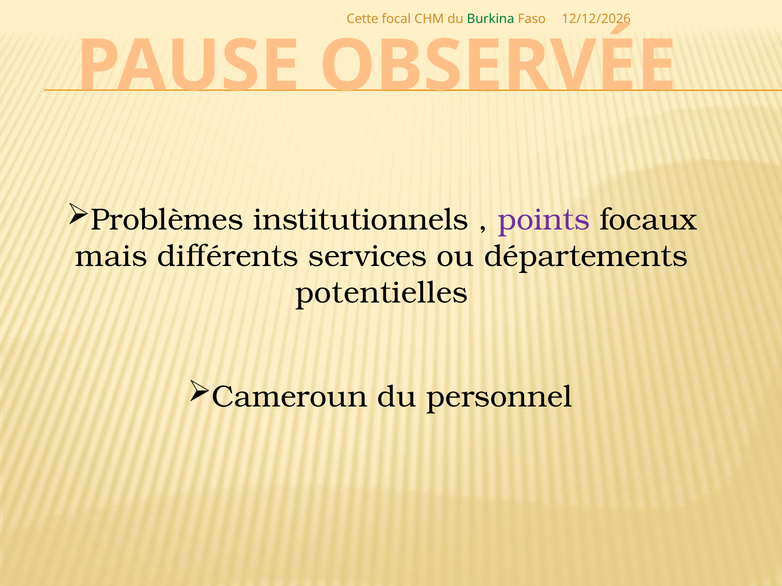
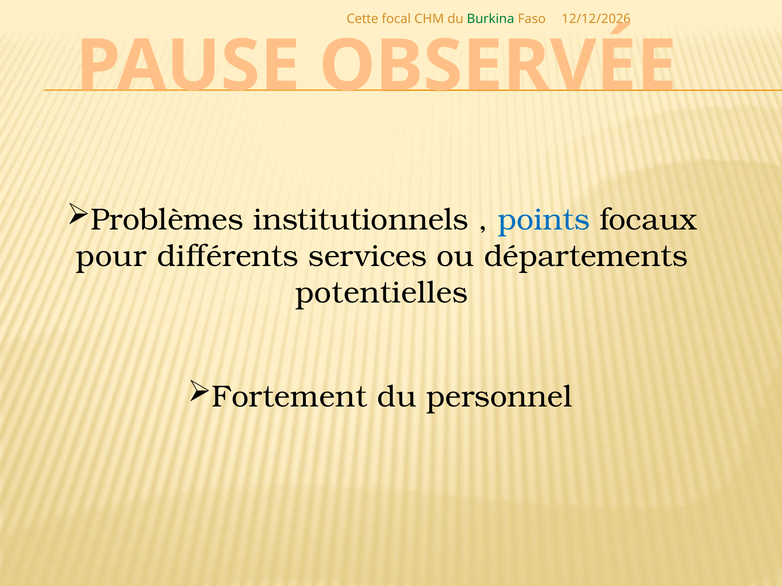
points colour: purple -> blue
mais: mais -> pour
Cameroun: Cameroun -> Fortement
